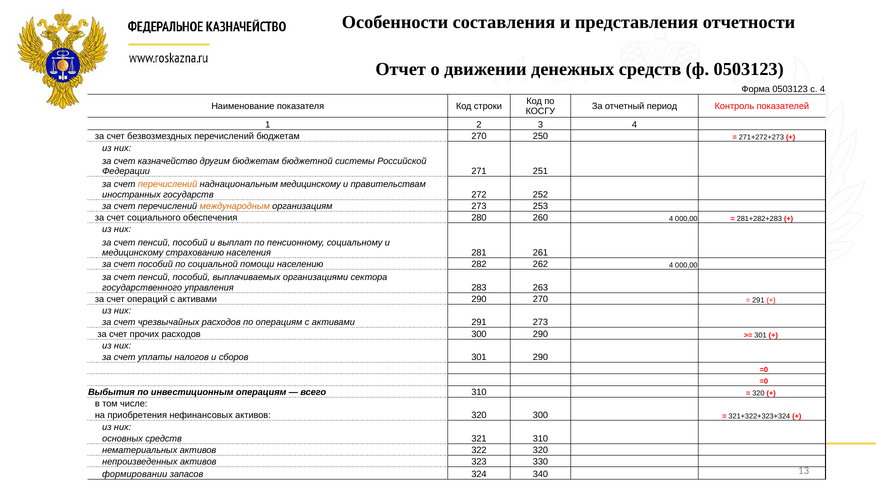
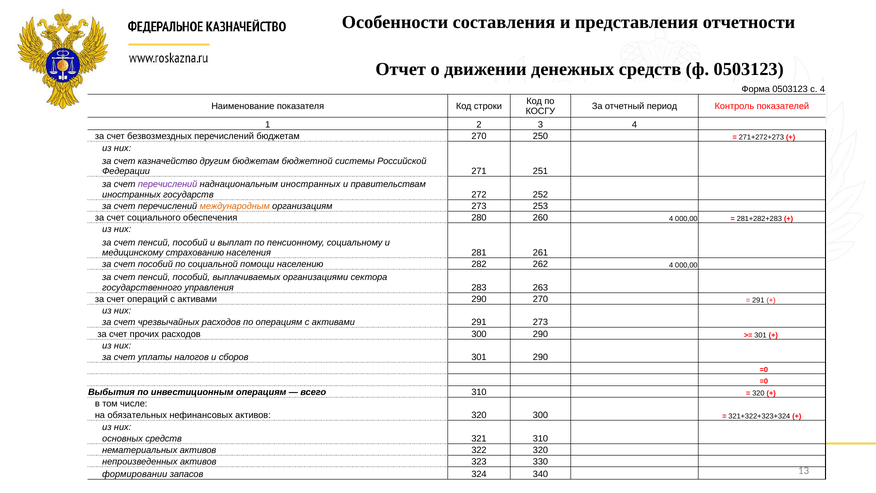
перечислений at (168, 184) colour: orange -> purple
наднациональным медицинскому: медицинскому -> иностранных
приобретения: приобретения -> обязательных
